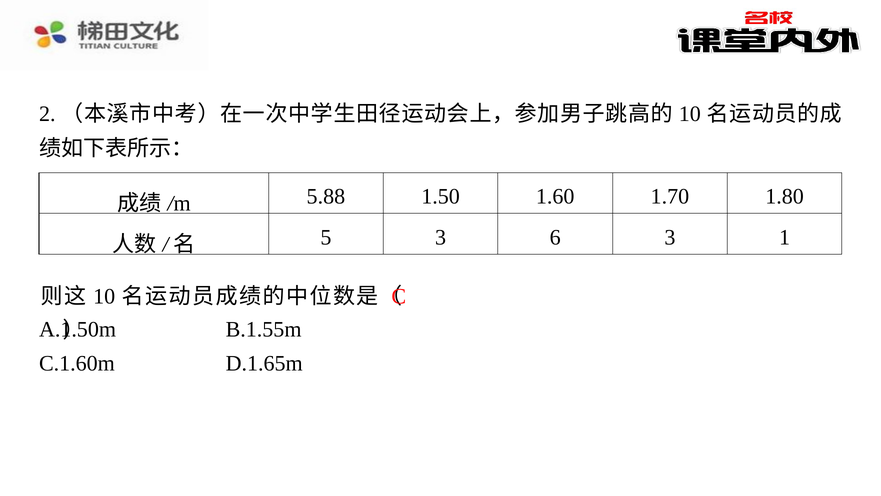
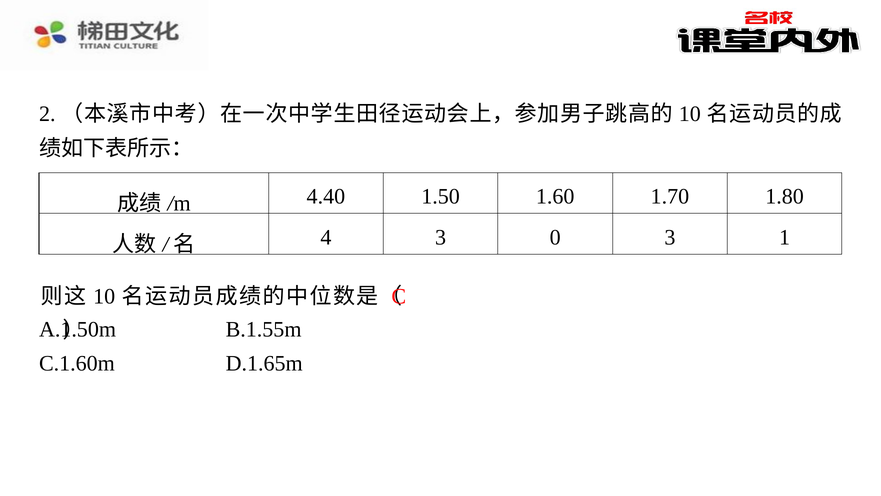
5.88: 5.88 -> 4.40
5: 5 -> 4
6: 6 -> 0
